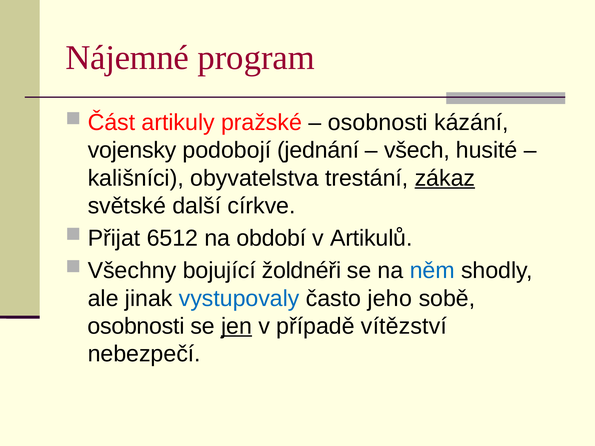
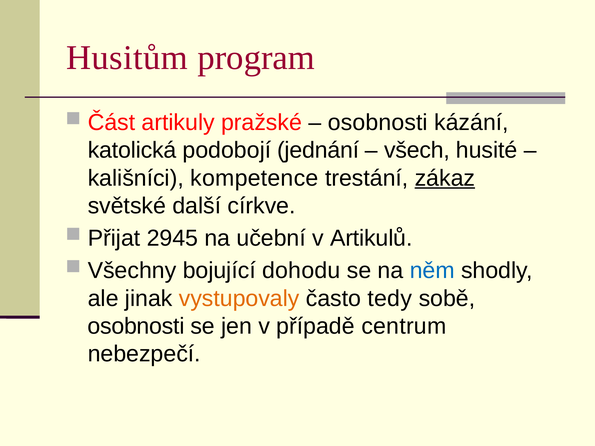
Nájemné: Nájemné -> Husitům
vojensky: vojensky -> katolická
obyvatelstva: obyvatelstva -> kompetence
6512: 6512 -> 2945
období: období -> učební
žoldnéři: žoldnéři -> dohodu
vystupovaly colour: blue -> orange
jeho: jeho -> tedy
jen underline: present -> none
vítězství: vítězství -> centrum
